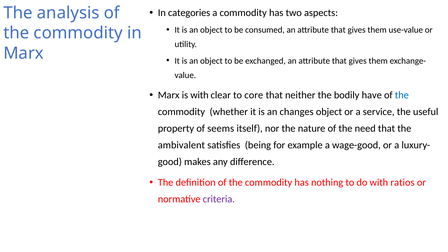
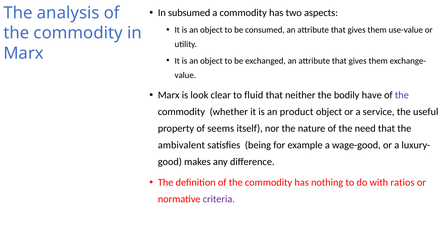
categories: categories -> subsumed
is with: with -> look
core: core -> fluid
the at (402, 95) colour: blue -> purple
changes: changes -> product
